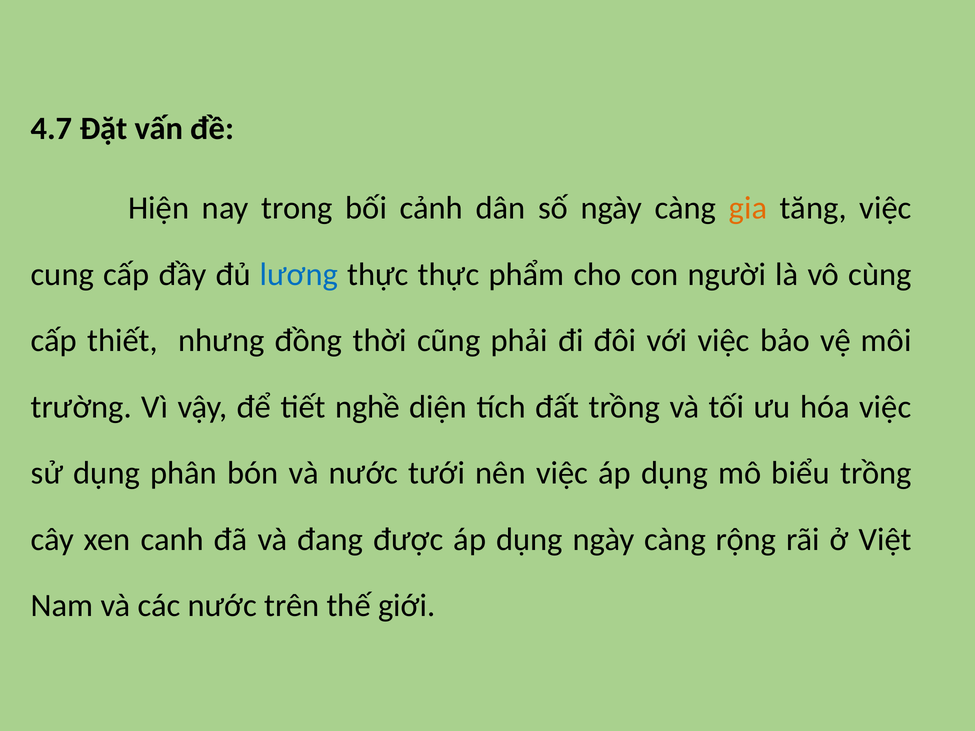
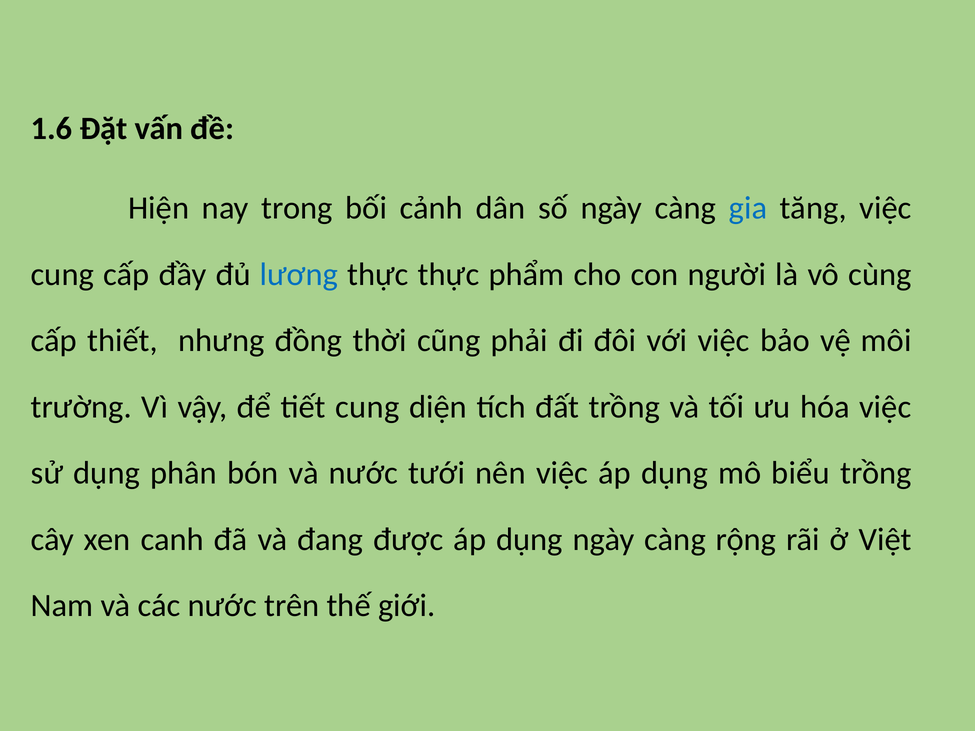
4.7: 4.7 -> 1.6
gia colour: orange -> blue
tiết nghề: nghề -> cung
